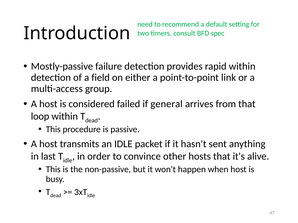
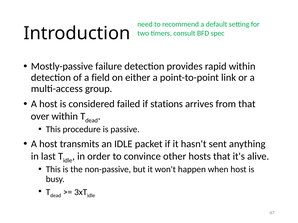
general: general -> stations
loop: loop -> over
